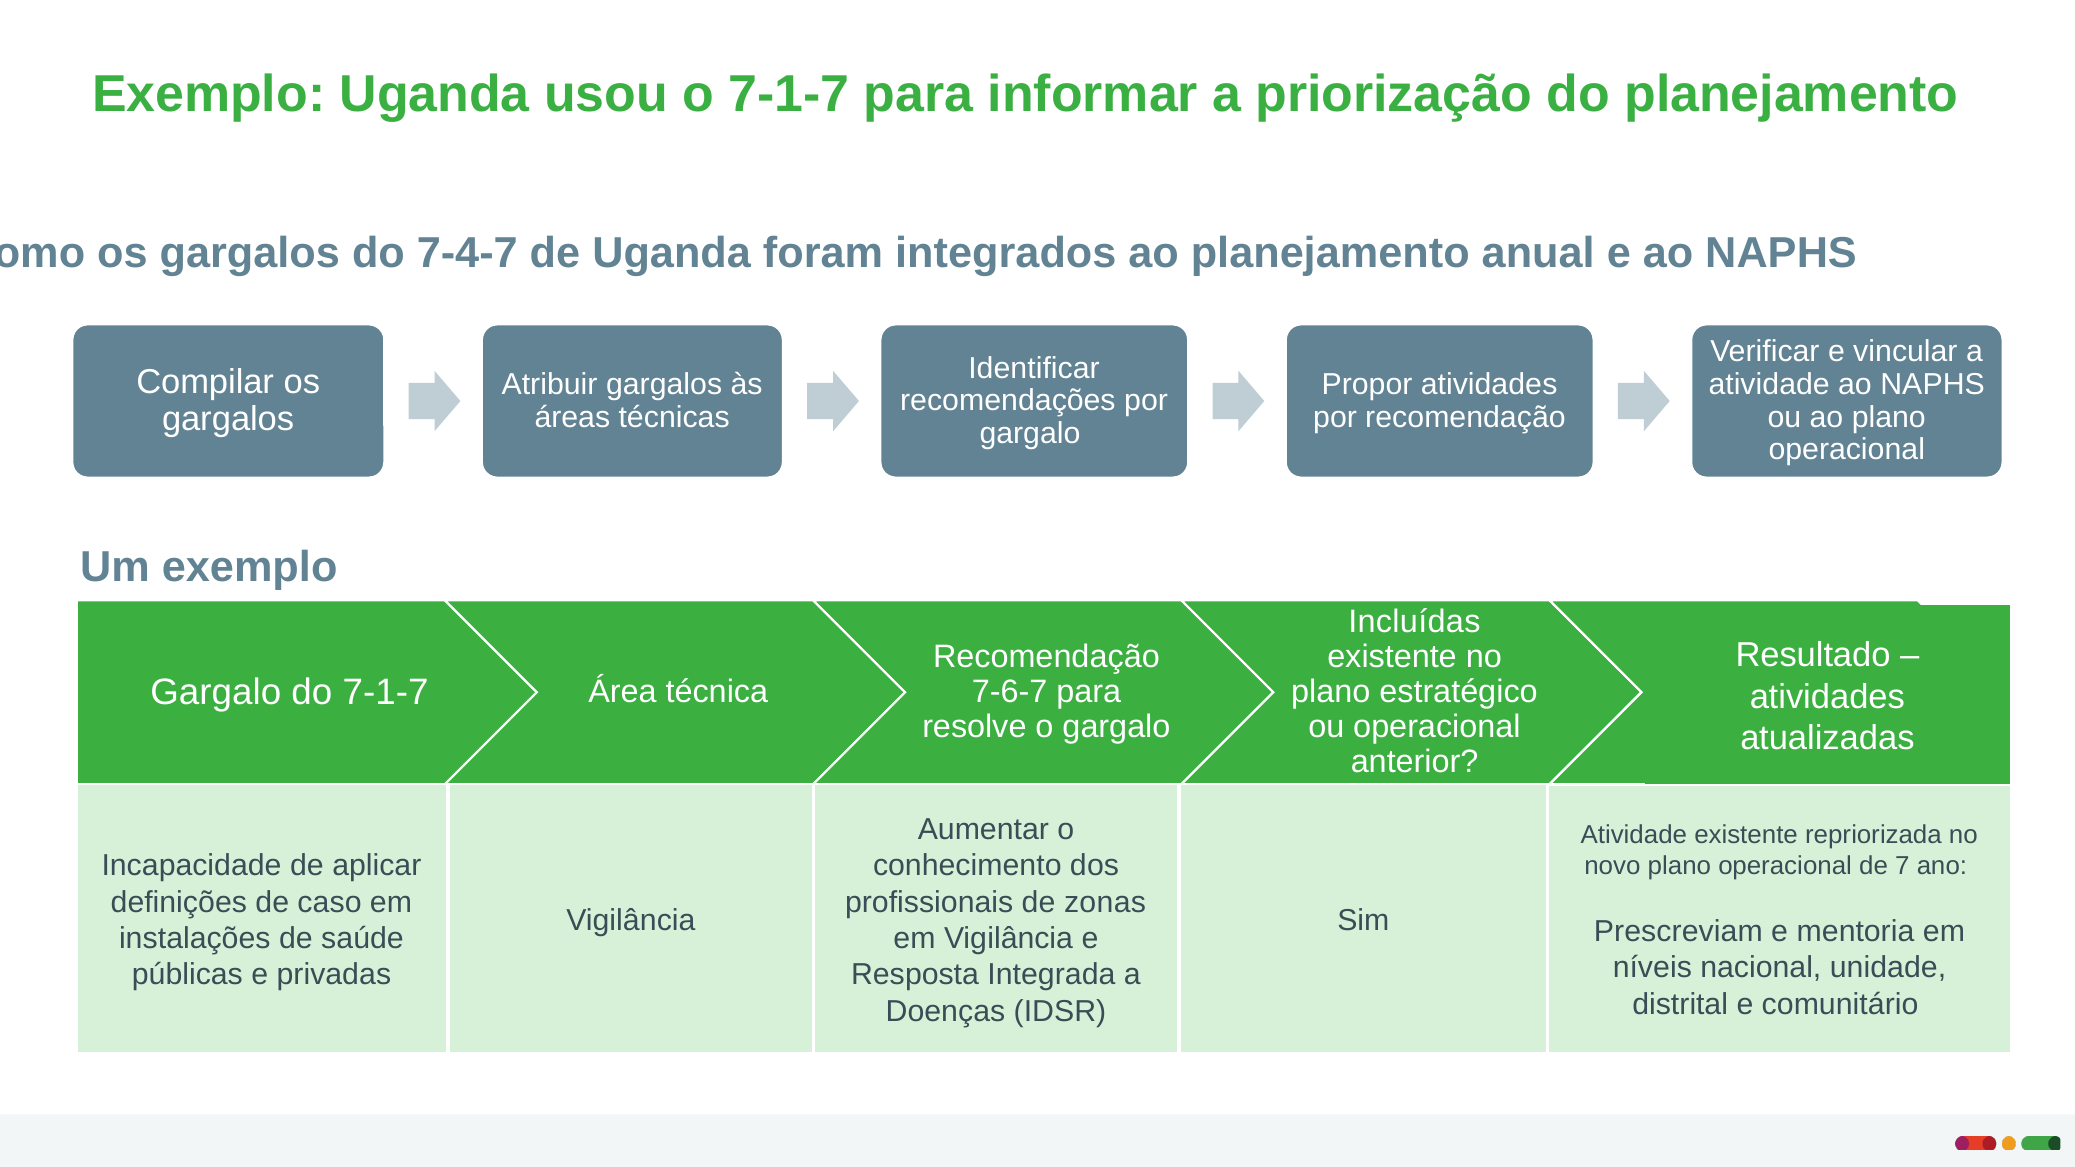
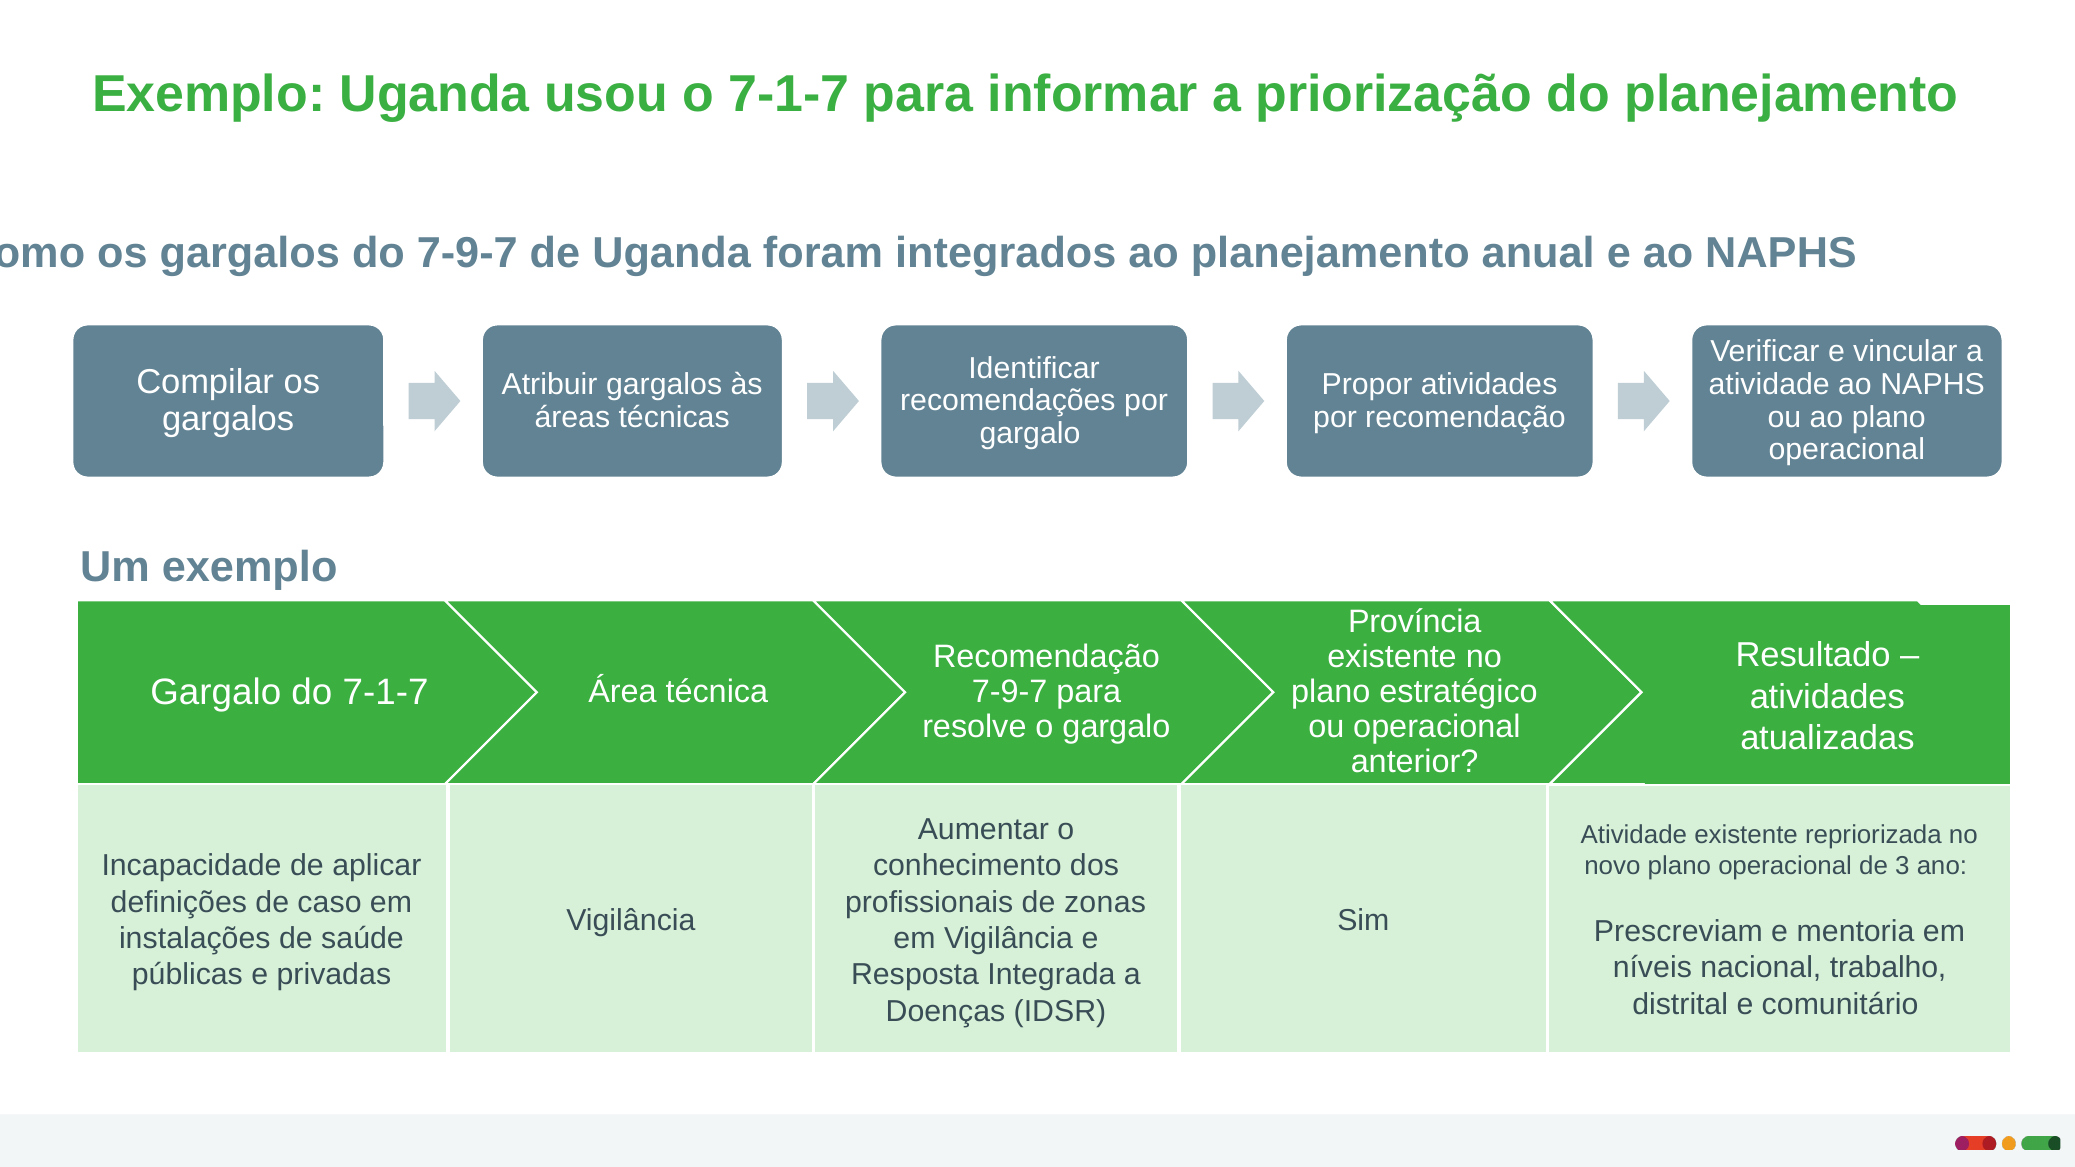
do 7-4-7: 7-4-7 -> 7-9-7
Incluídas: Incluídas -> Província
7-6-7 at (1010, 692): 7-6-7 -> 7-9-7
7: 7 -> 3
unidade: unidade -> trabalho
